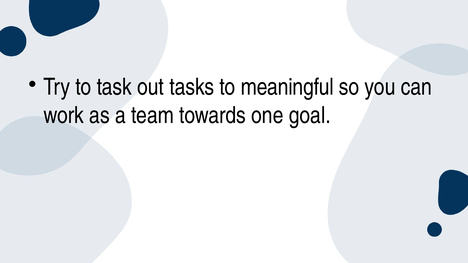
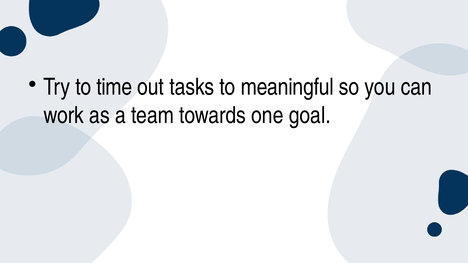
task: task -> time
